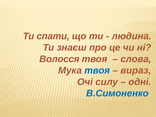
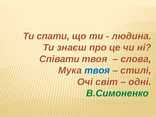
Волосся: Волосся -> Співати
вираз: вираз -> стилі
силу: силу -> світ
В.Симоненко colour: blue -> green
